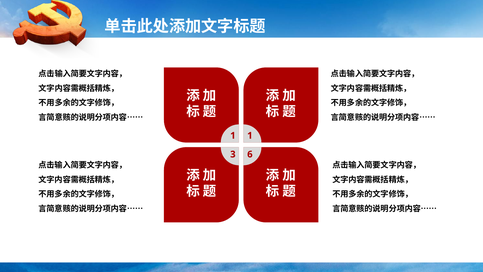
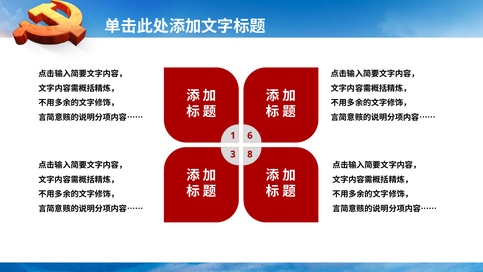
1 1: 1 -> 6
6: 6 -> 8
